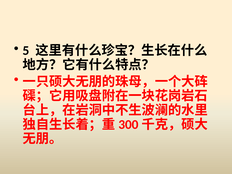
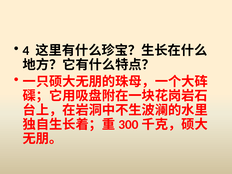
5: 5 -> 4
